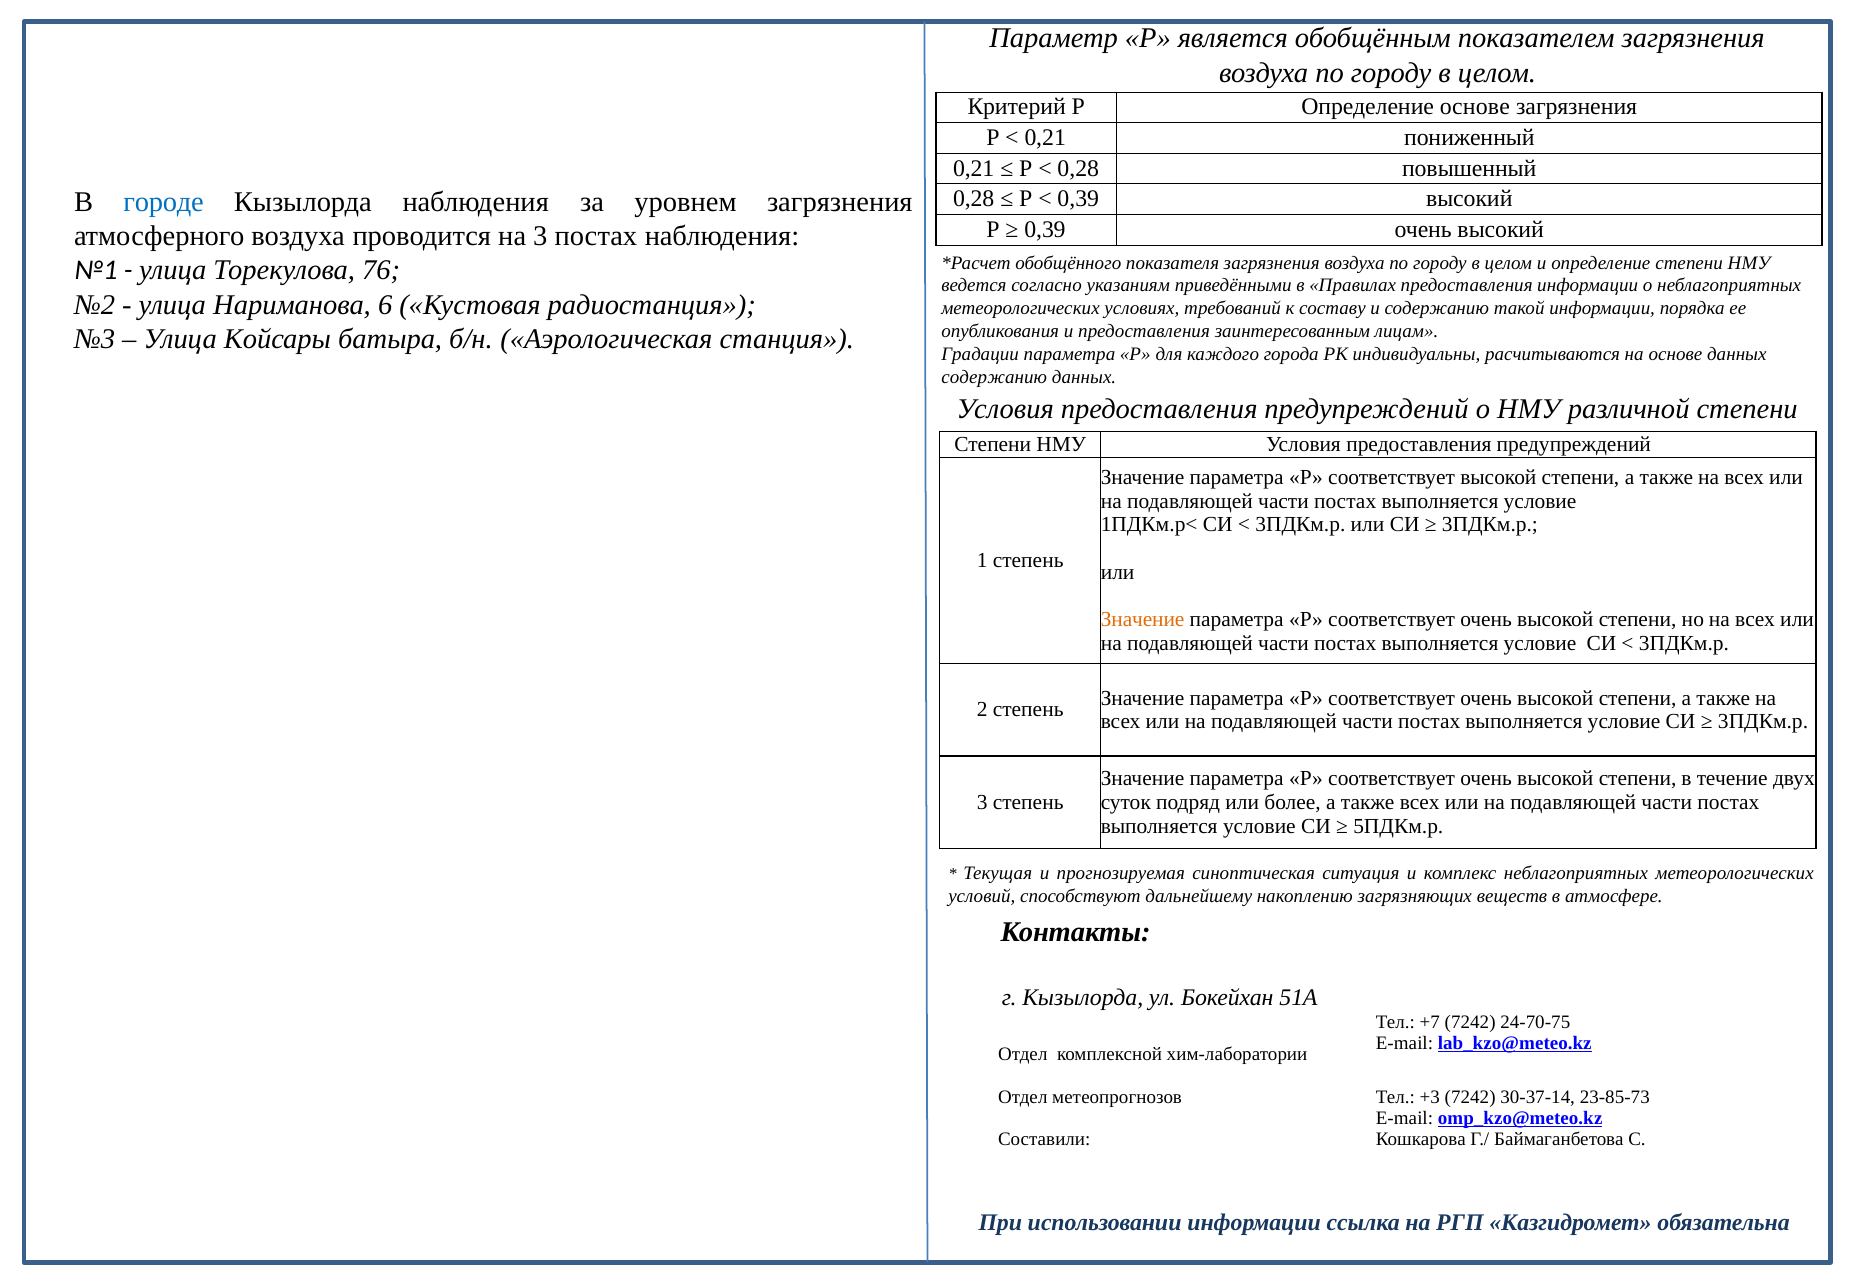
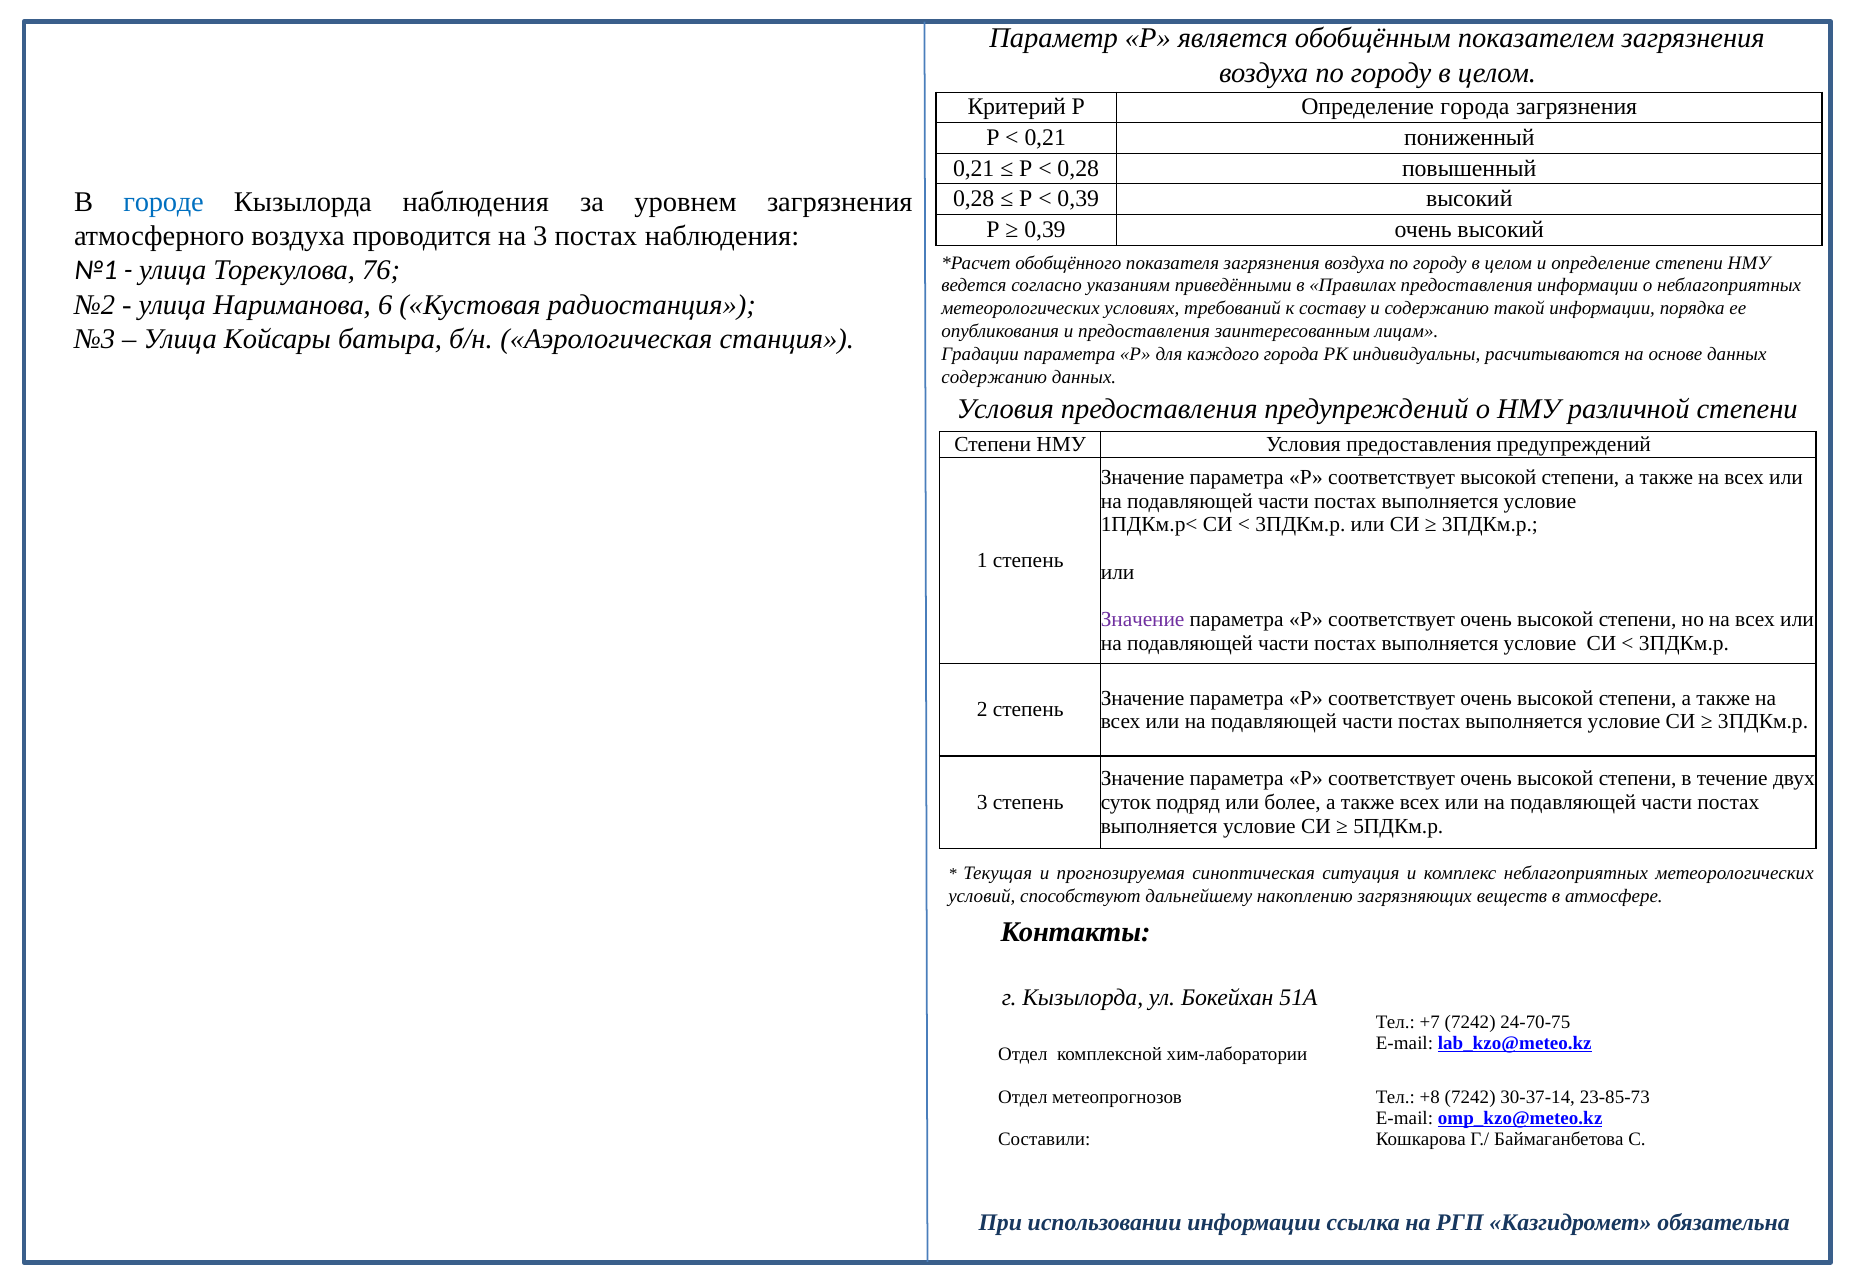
Определение основе: основе -> города
Значение at (1143, 620) colour: orange -> purple
+3: +3 -> +8
